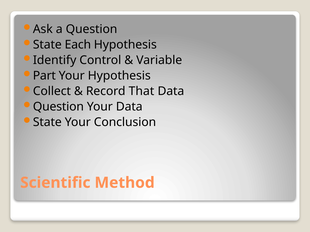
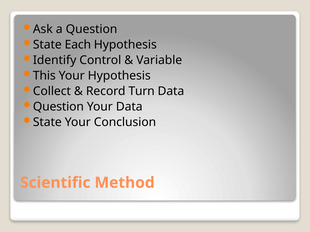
Part: Part -> This
That: That -> Turn
